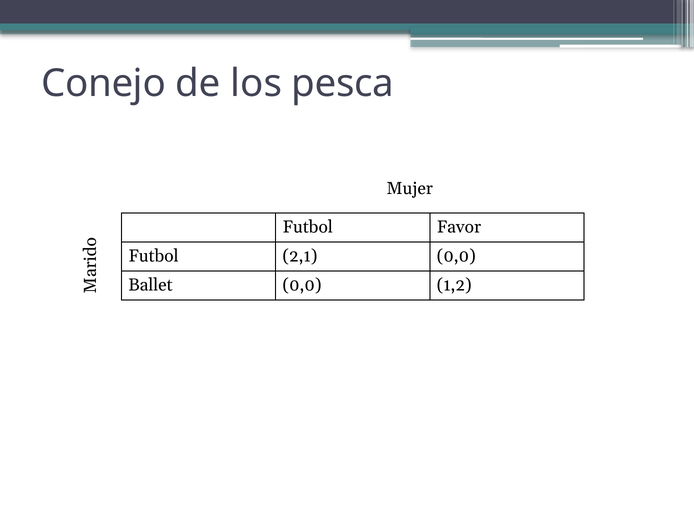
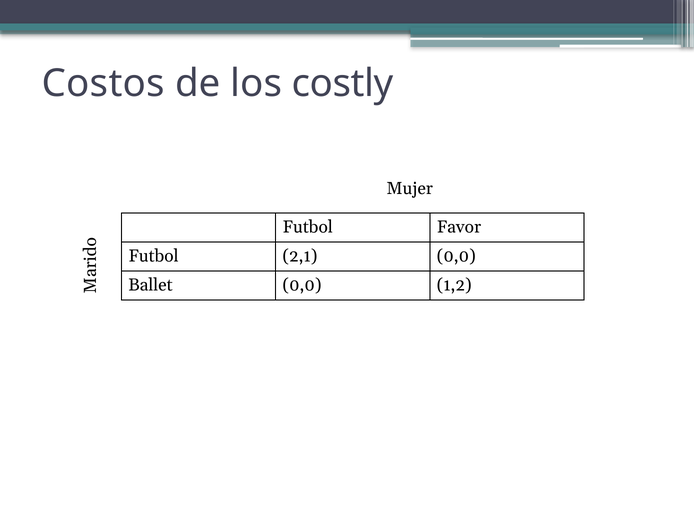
Conejo: Conejo -> Costos
pesca: pesca -> costly
